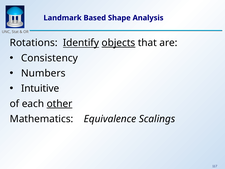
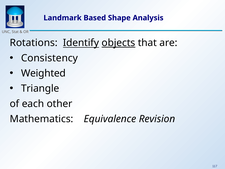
Numbers: Numbers -> Weighted
Intuitive: Intuitive -> Triangle
other underline: present -> none
Scalings: Scalings -> Revision
